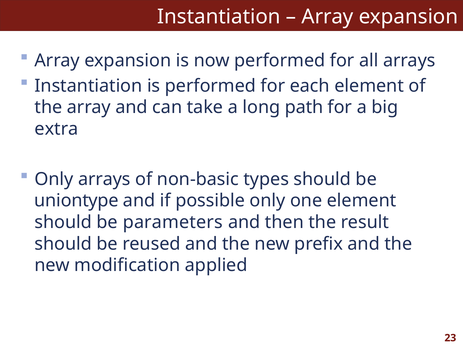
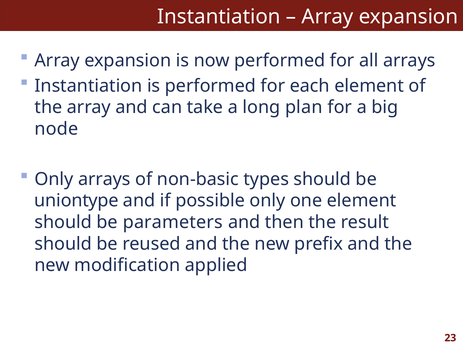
path: path -> plan
extra: extra -> node
